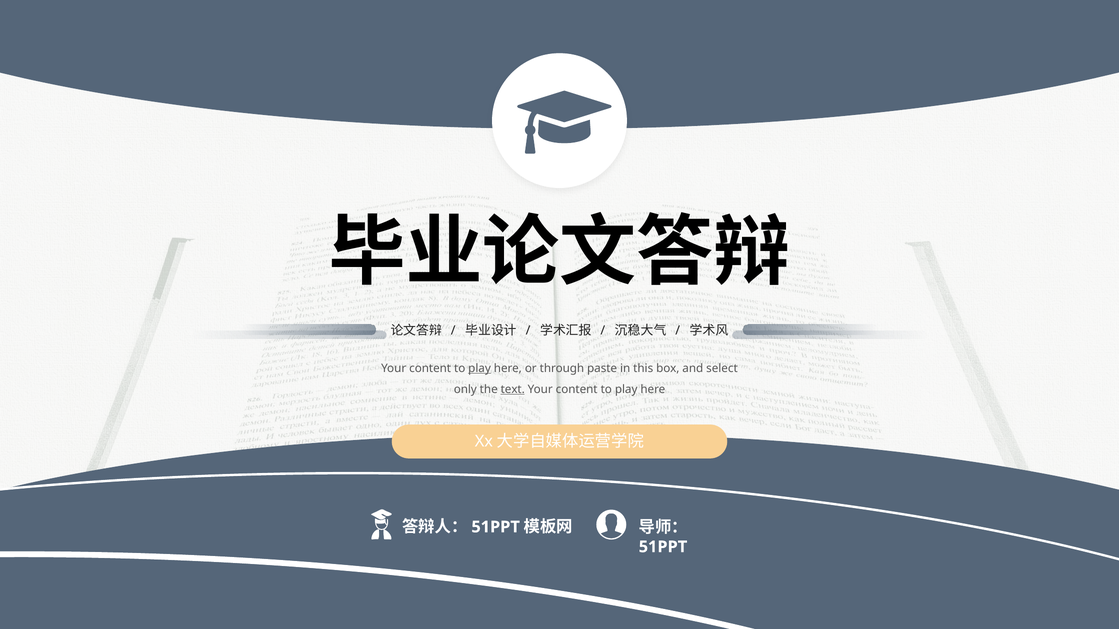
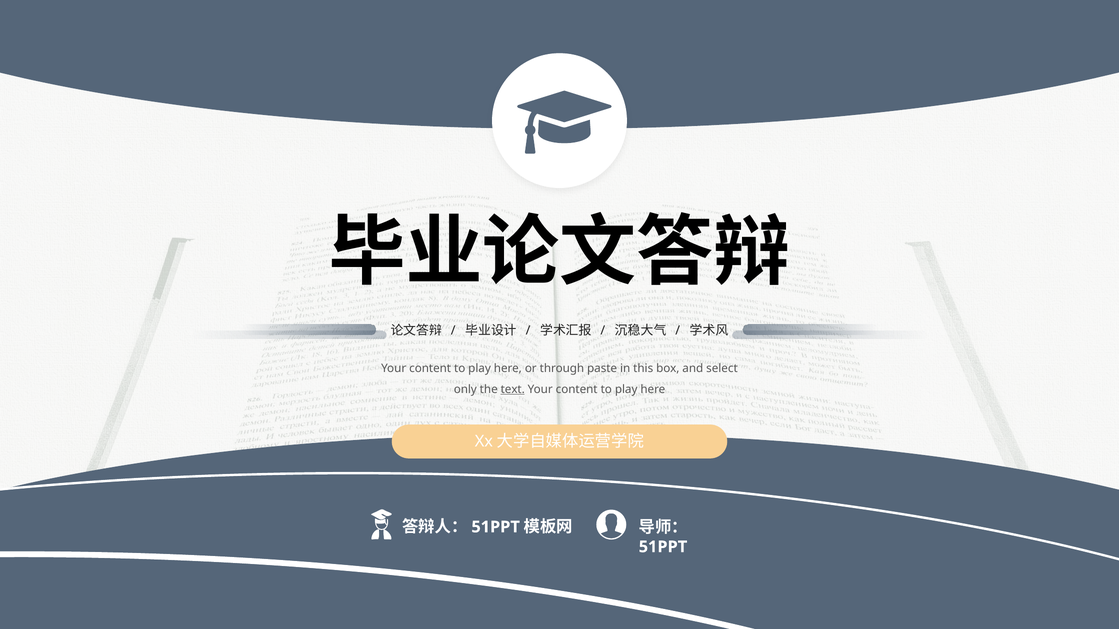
play at (480, 369) underline: present -> none
